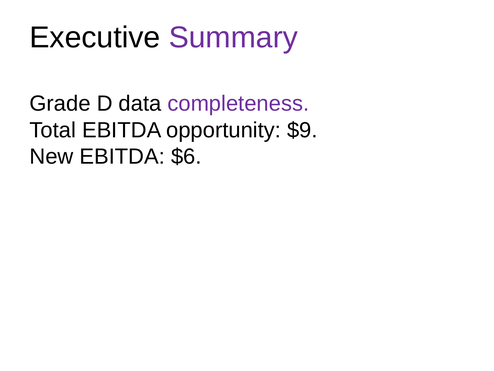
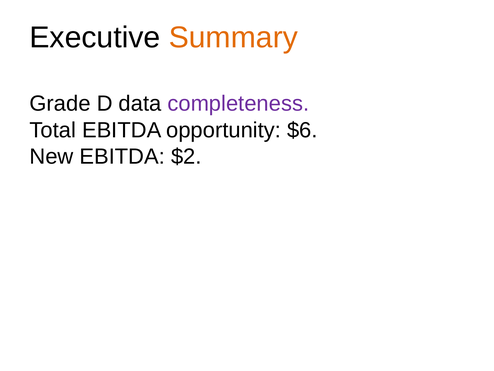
Summary colour: purple -> orange
$9: $9 -> $6
$6: $6 -> $2
